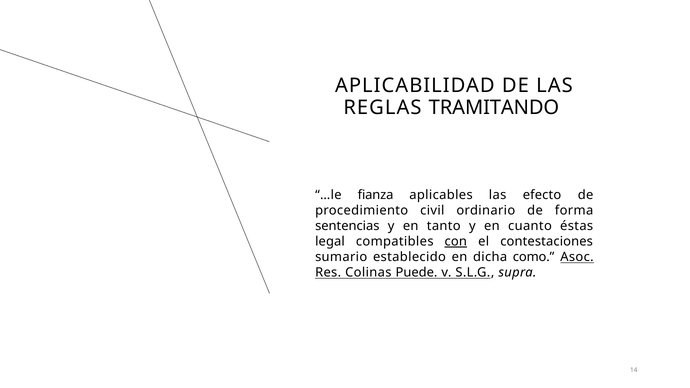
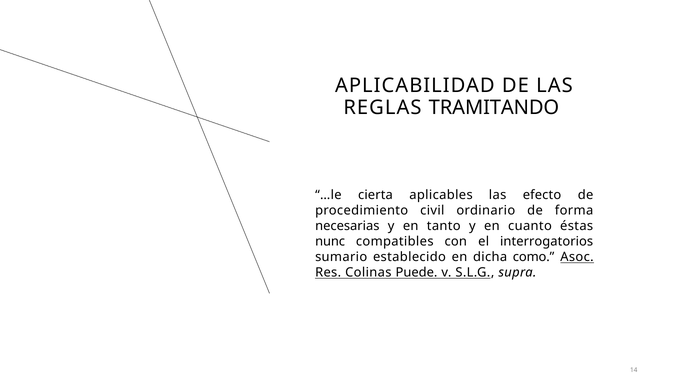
fianza: fianza -> cierta
sentencias: sentencias -> necesarias
legal: legal -> nunc
con underline: present -> none
contestaciones: contestaciones -> interrogatorios
